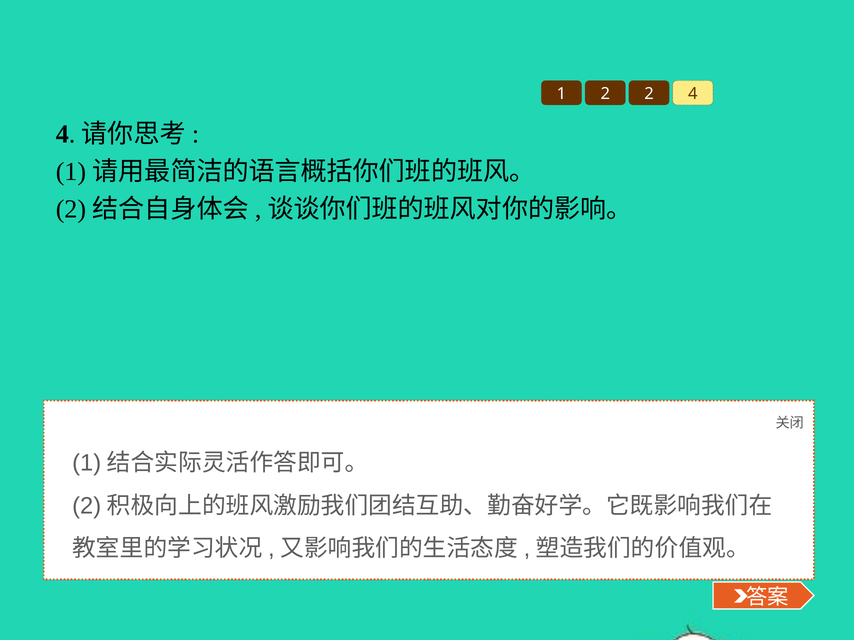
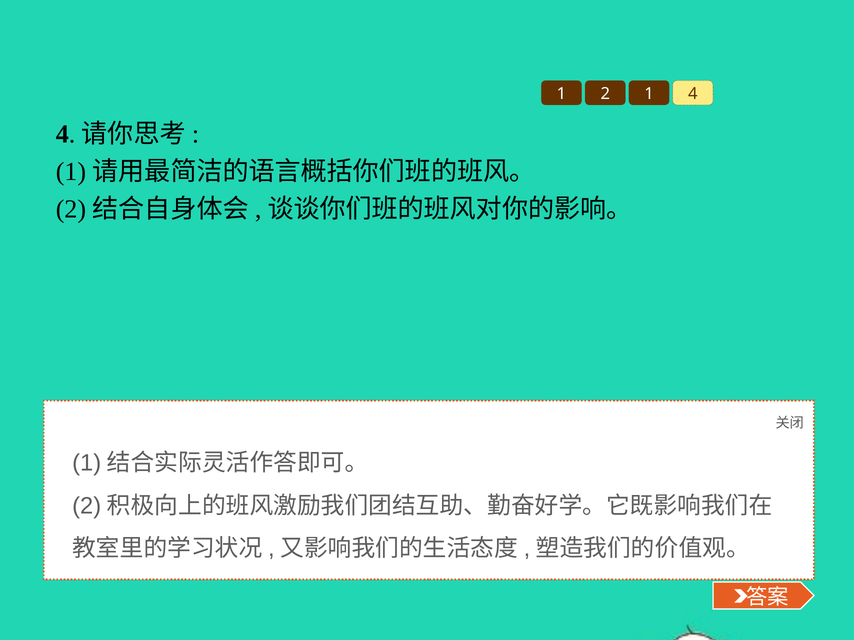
2 2: 2 -> 1
